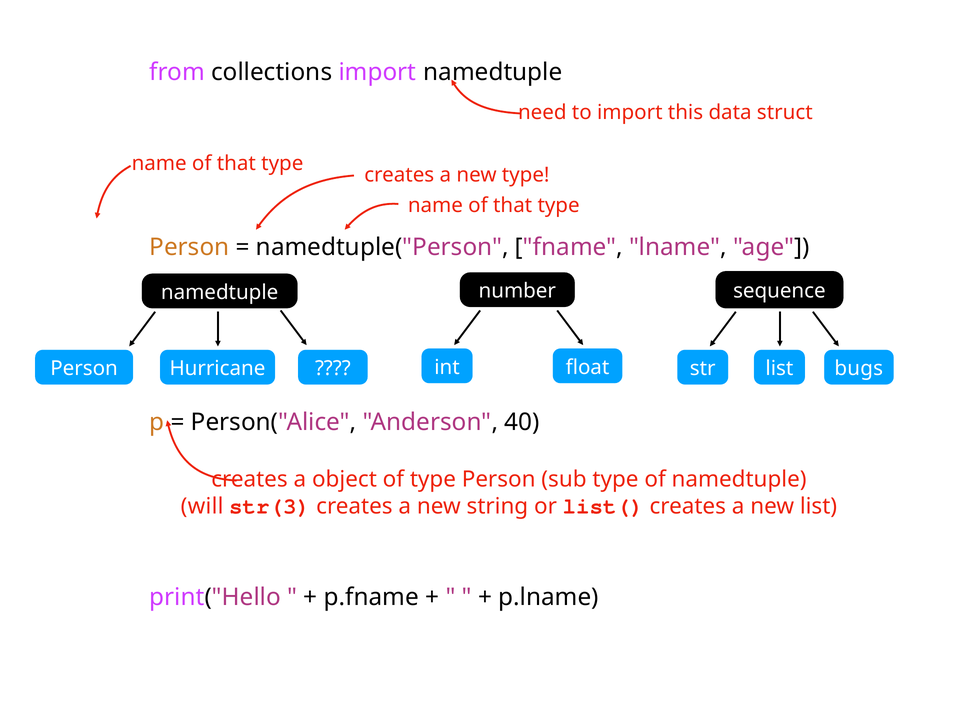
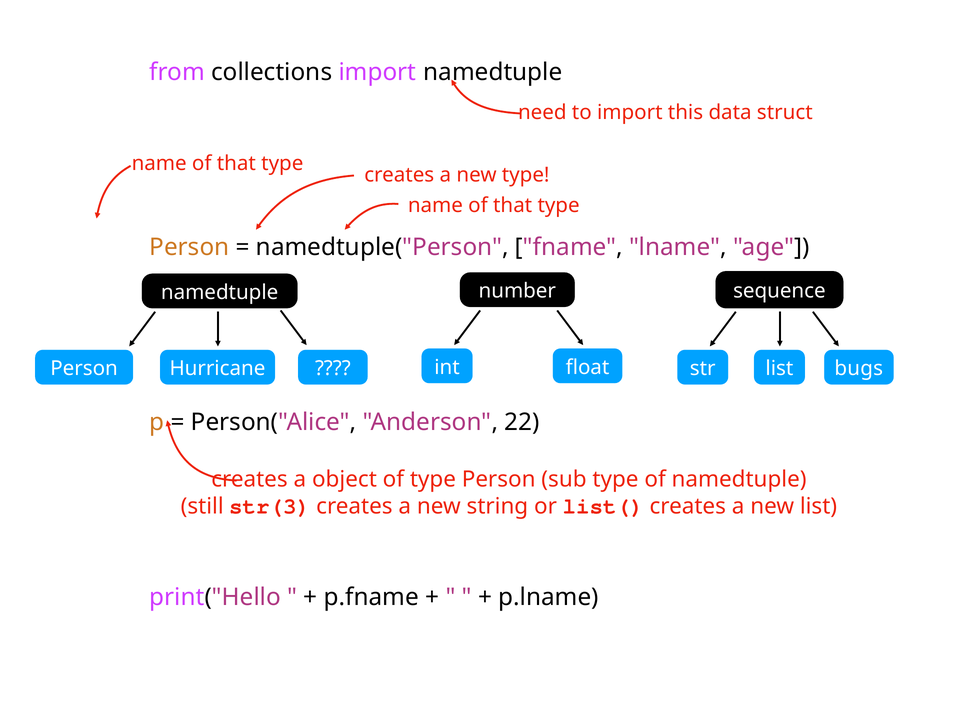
40: 40 -> 22
will: will -> still
